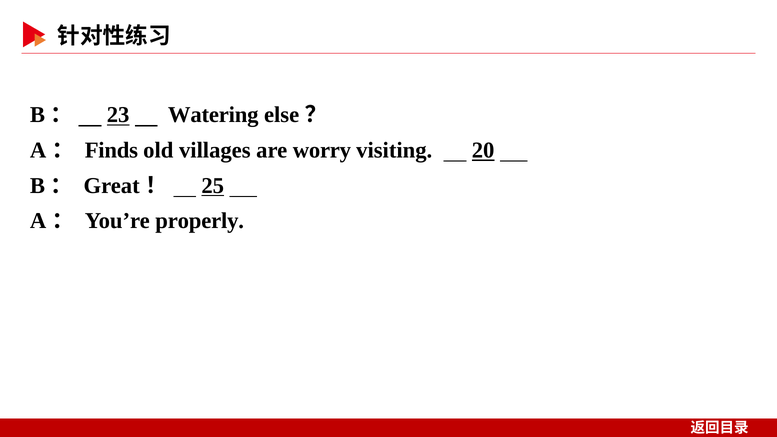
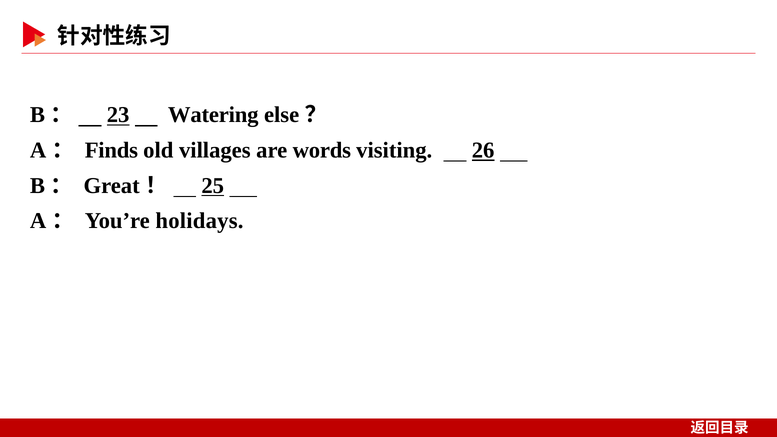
worry: worry -> words
20: 20 -> 26
properly: properly -> holidays
